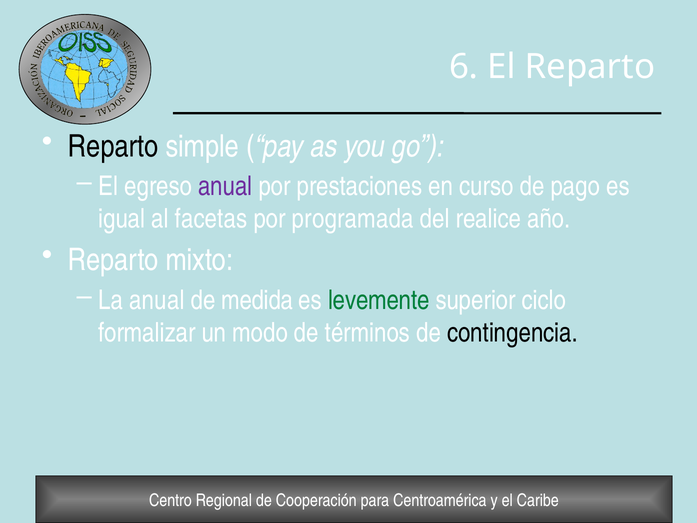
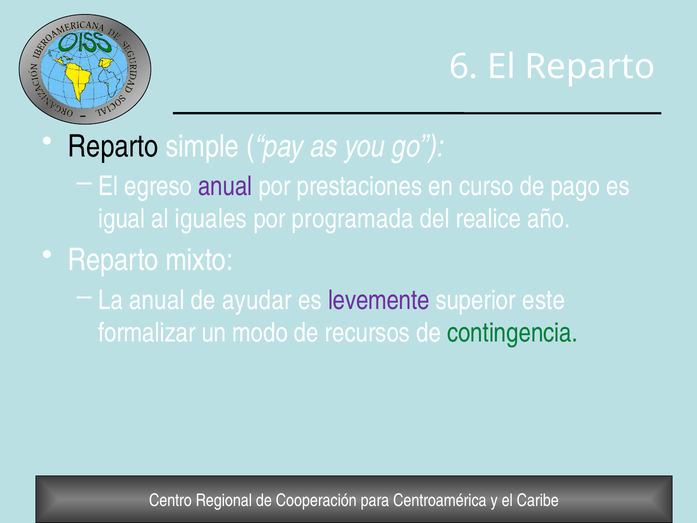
facetas: facetas -> iguales
medida: medida -> ayudar
levemente colour: green -> purple
ciclo: ciclo -> este
términos: términos -> recursos
contingencia colour: black -> green
